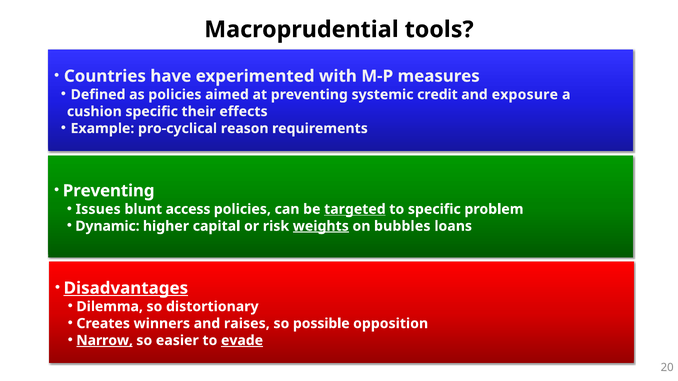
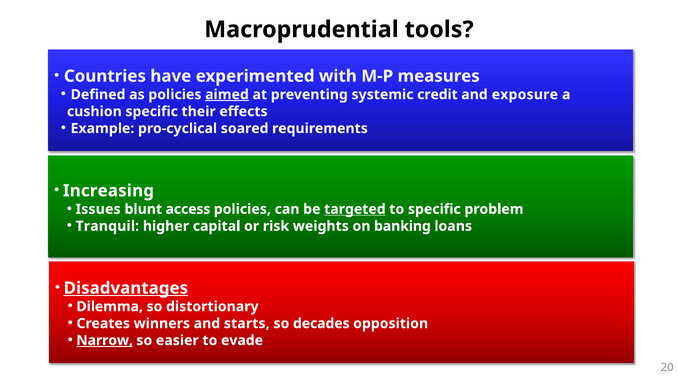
aimed underline: none -> present
reason: reason -> soared
Preventing at (109, 191): Preventing -> Increasing
Dynamic: Dynamic -> Tranquil
weights underline: present -> none
bubbles: bubbles -> banking
raises: raises -> starts
possible: possible -> decades
evade underline: present -> none
